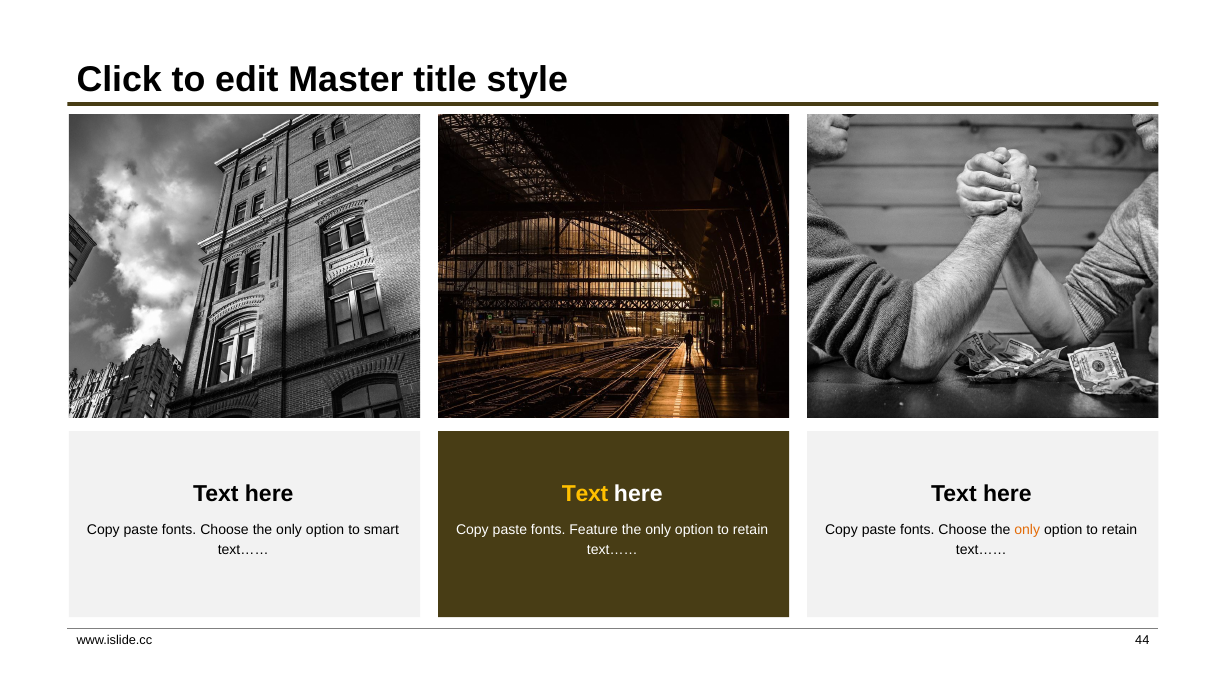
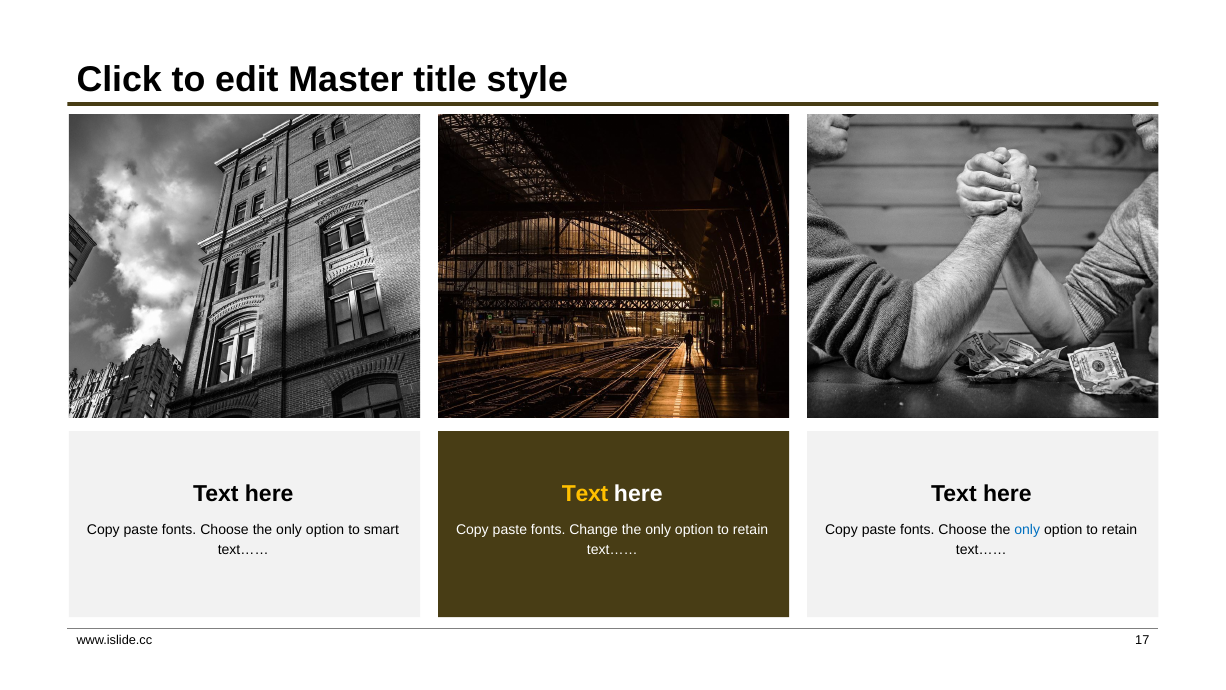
Feature: Feature -> Change
only at (1027, 529) colour: orange -> blue
44: 44 -> 17
